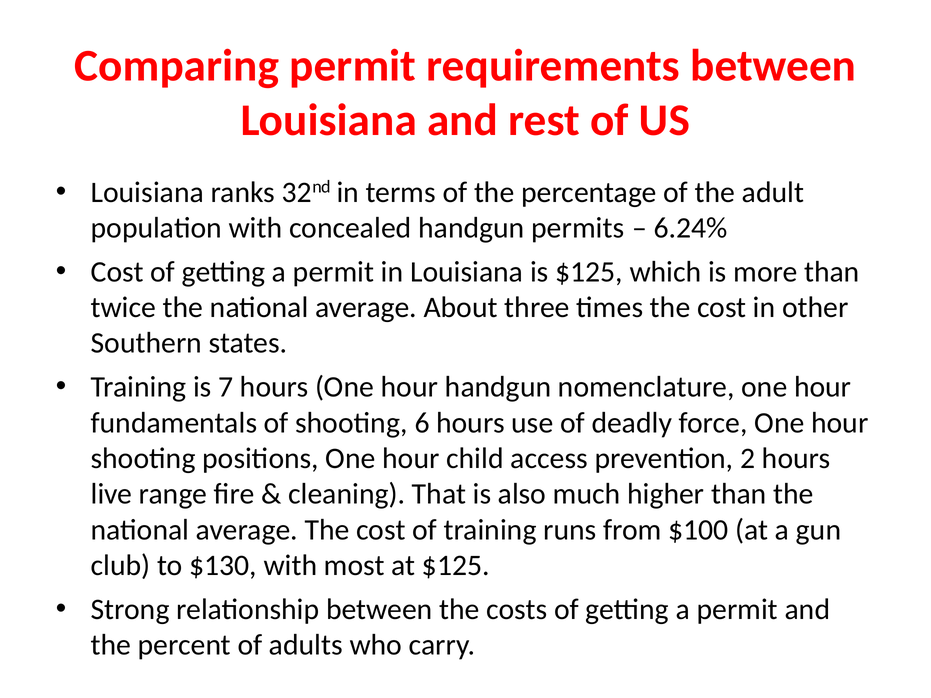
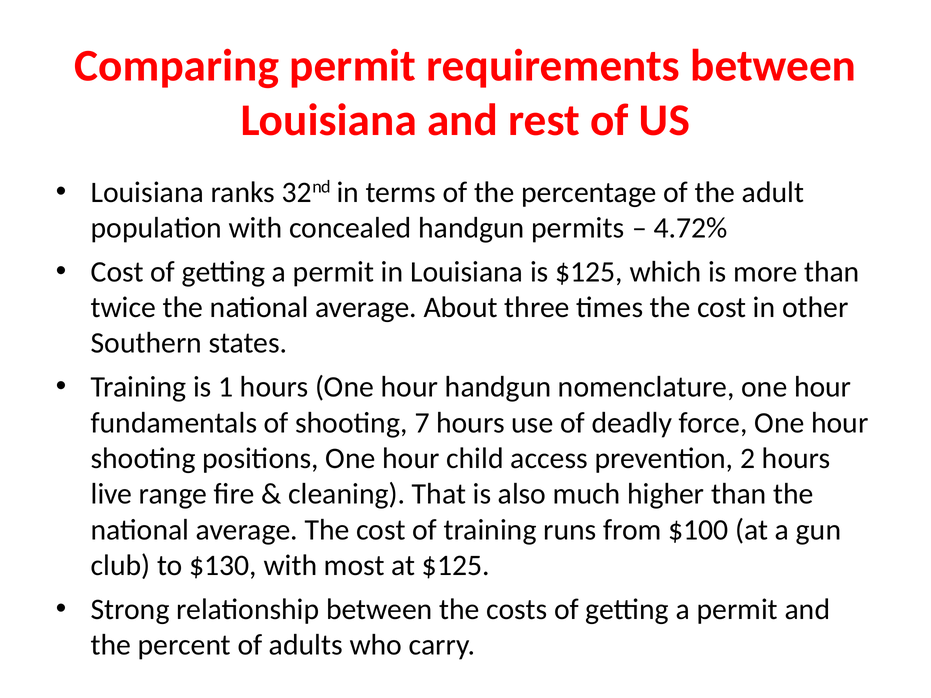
6.24%: 6.24% -> 4.72%
7: 7 -> 1
6: 6 -> 7
